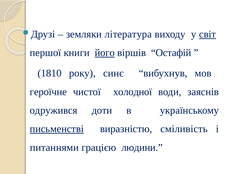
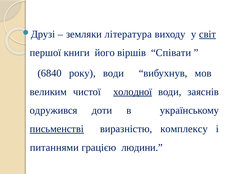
його underline: present -> none
Остафій: Остафій -> Співати
1810: 1810 -> 6840
року синє: синє -> води
героїчне: героїчне -> великим
холодної underline: none -> present
сміливість: сміливість -> комплексу
